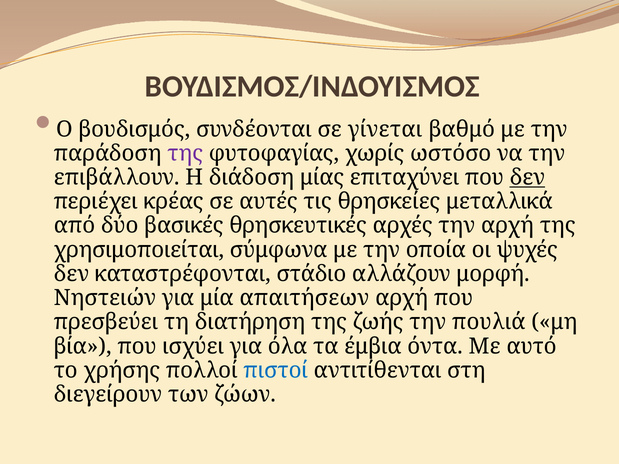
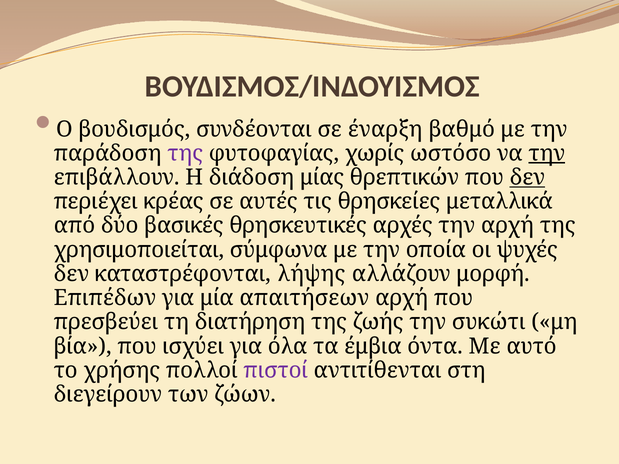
γίνεται: γίνεται -> έναρξη
την at (547, 153) underline: none -> present
επιταχύνει: επιταχύνει -> θρεπτικών
στάδιο: στάδιο -> λήψης
Νηστειών: Νηστειών -> Επιπέδων
πουλιά: πουλιά -> συκώτι
πιστοί colour: blue -> purple
